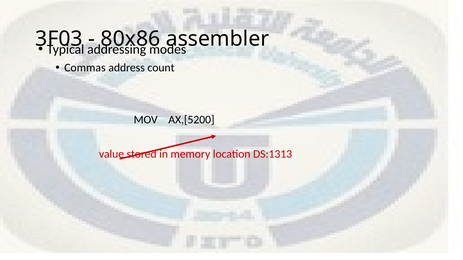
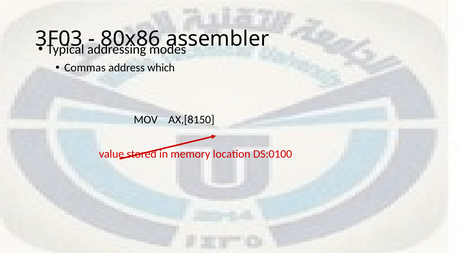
count: count -> which
AX,[5200: AX,[5200 -> AX,[8150
DS:1313: DS:1313 -> DS:0100
